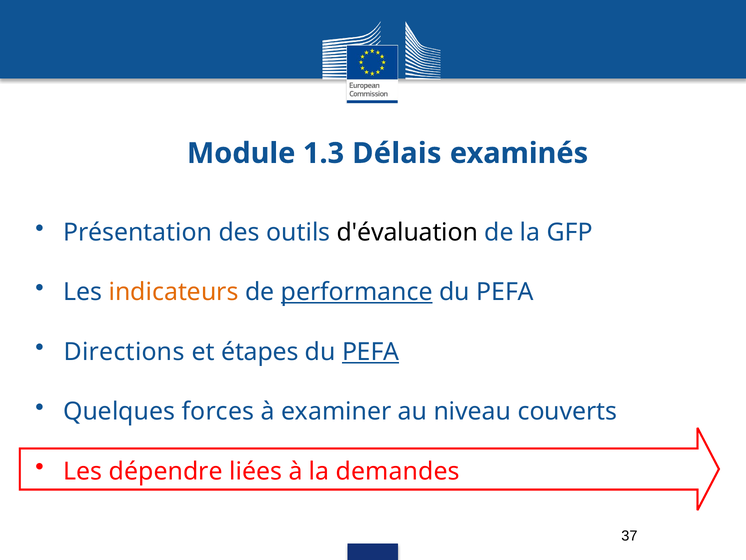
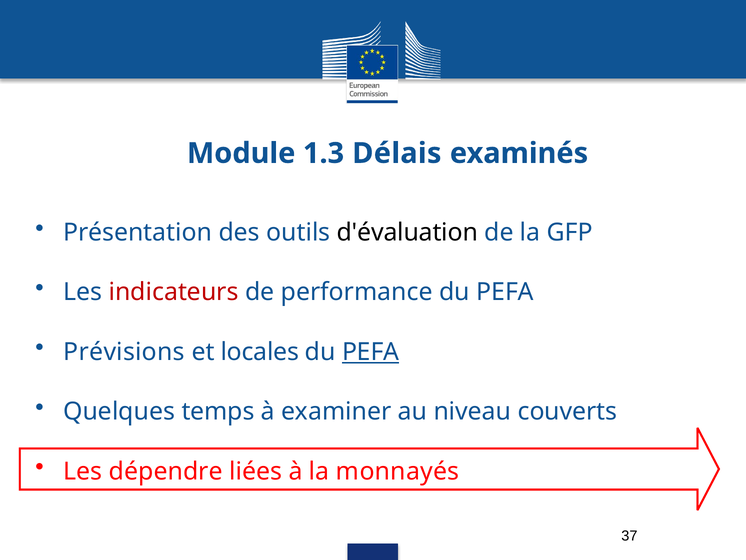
indicateurs colour: orange -> red
performance underline: present -> none
Directions: Directions -> Prévisions
étapes: étapes -> locales
forces: forces -> temps
demandes: demandes -> monnayés
